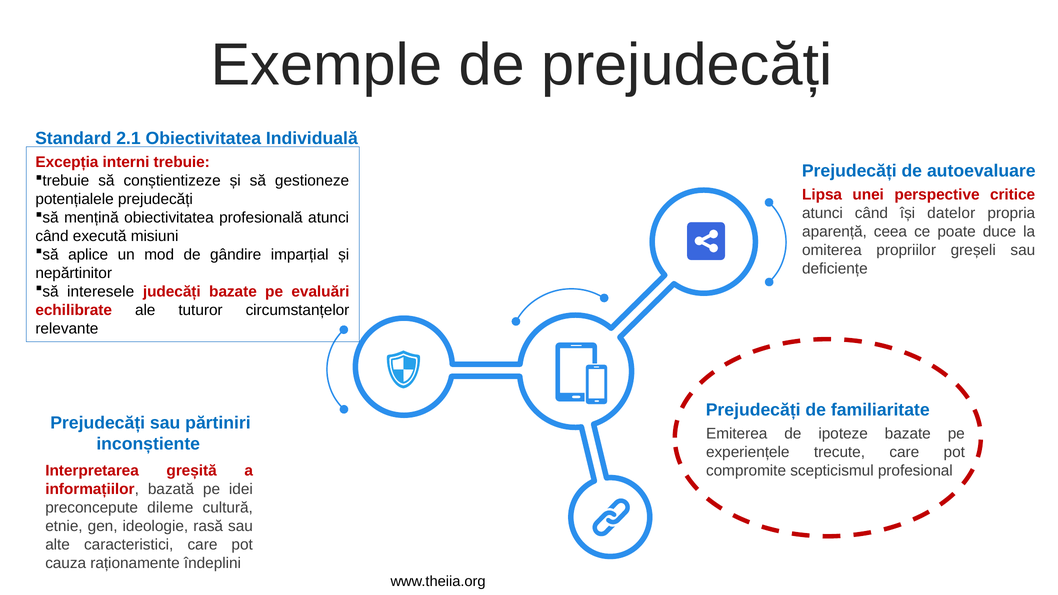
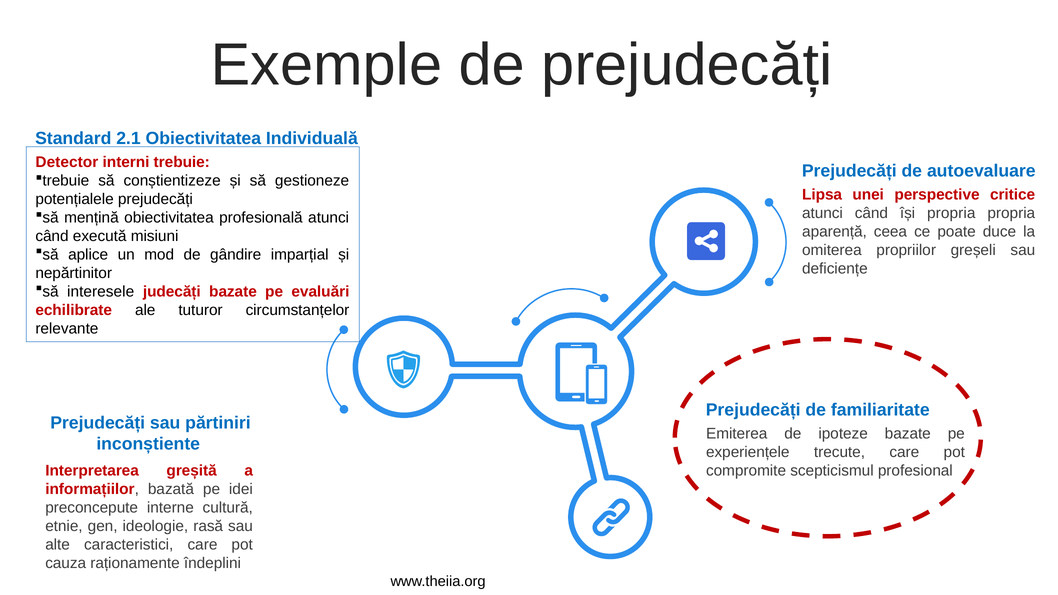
Excepția: Excepția -> Detector
își datelor: datelor -> propria
dileme: dileme -> interne
